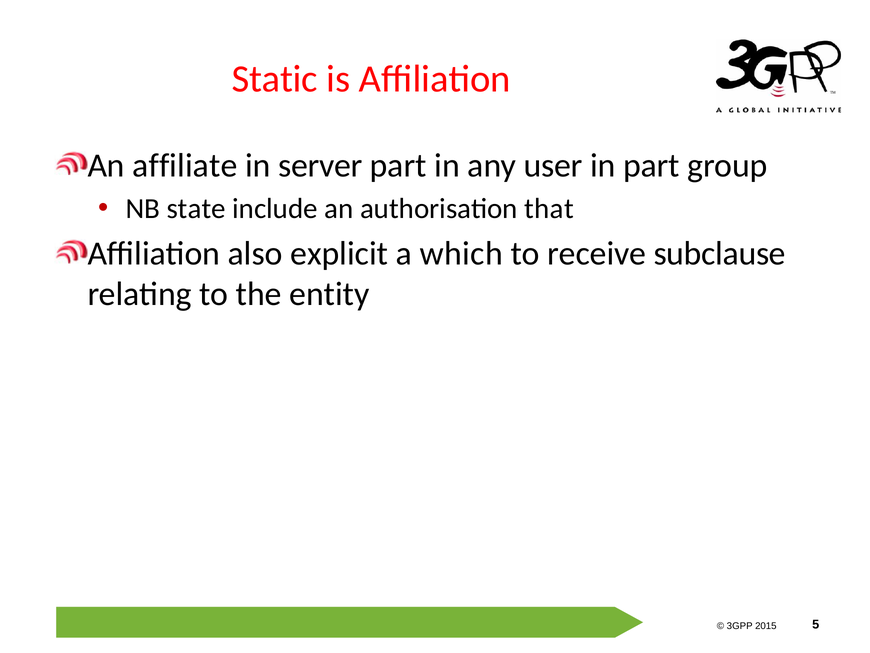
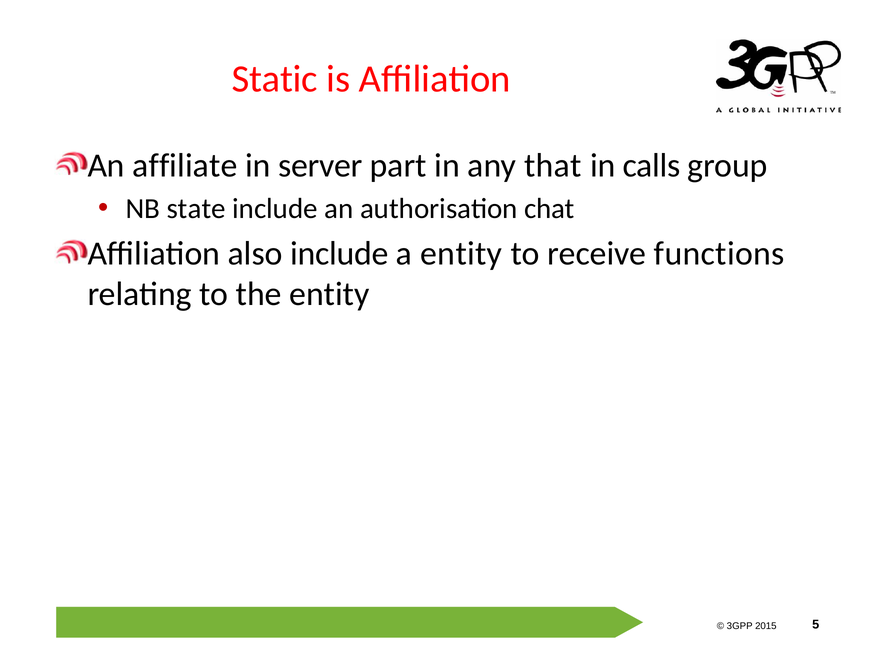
user: user -> that
in part: part -> calls
that: that -> chat
also explicit: explicit -> include
a which: which -> entity
subclause: subclause -> functions
